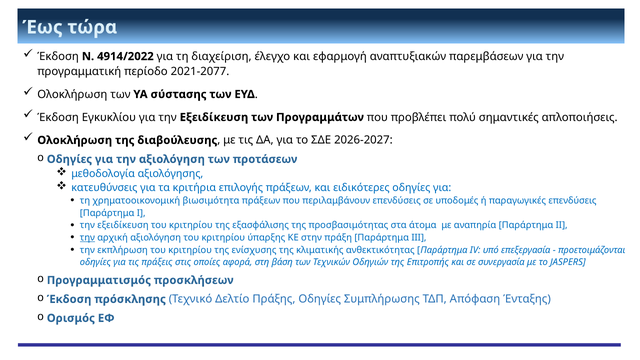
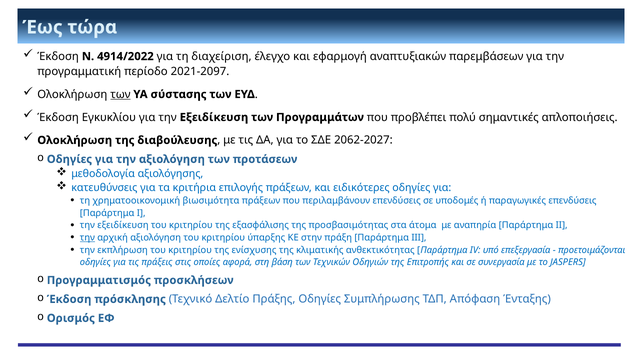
2021-2077: 2021-2077 -> 2021-2097
των at (120, 94) underline: none -> present
2026-2027: 2026-2027 -> 2062-2027
